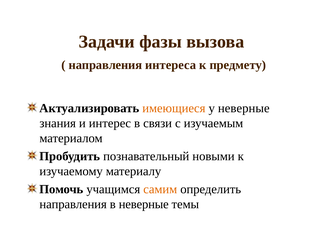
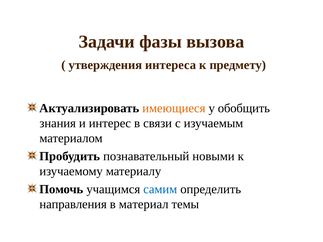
направления at (105, 65): направления -> утверждения
у неверные: неверные -> обобщить
самим colour: orange -> blue
в неверные: неверные -> материал
